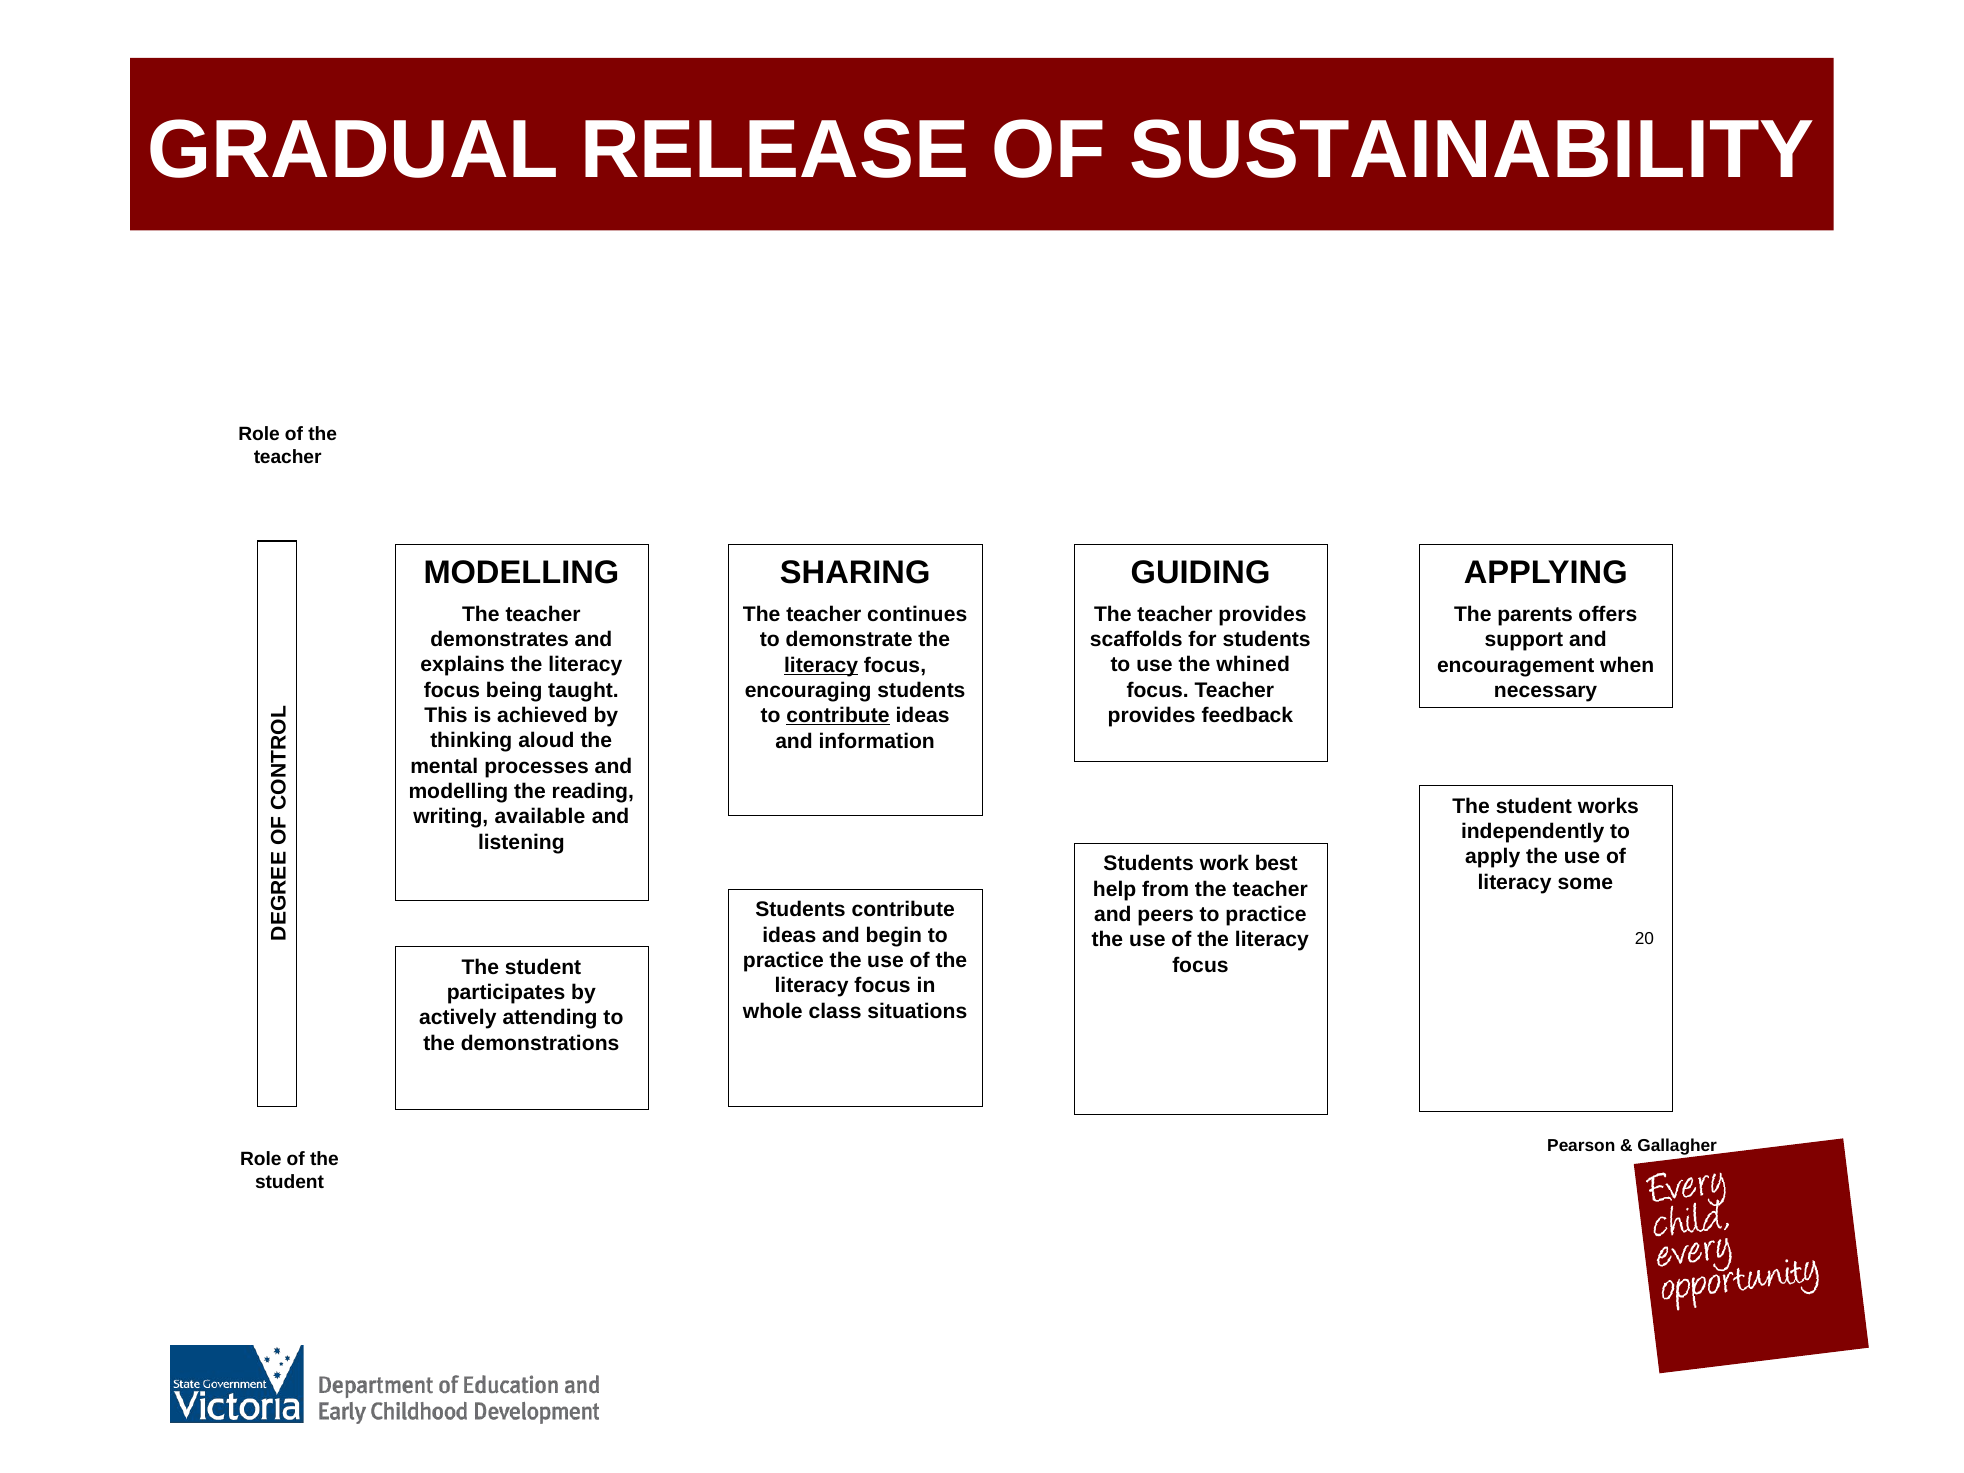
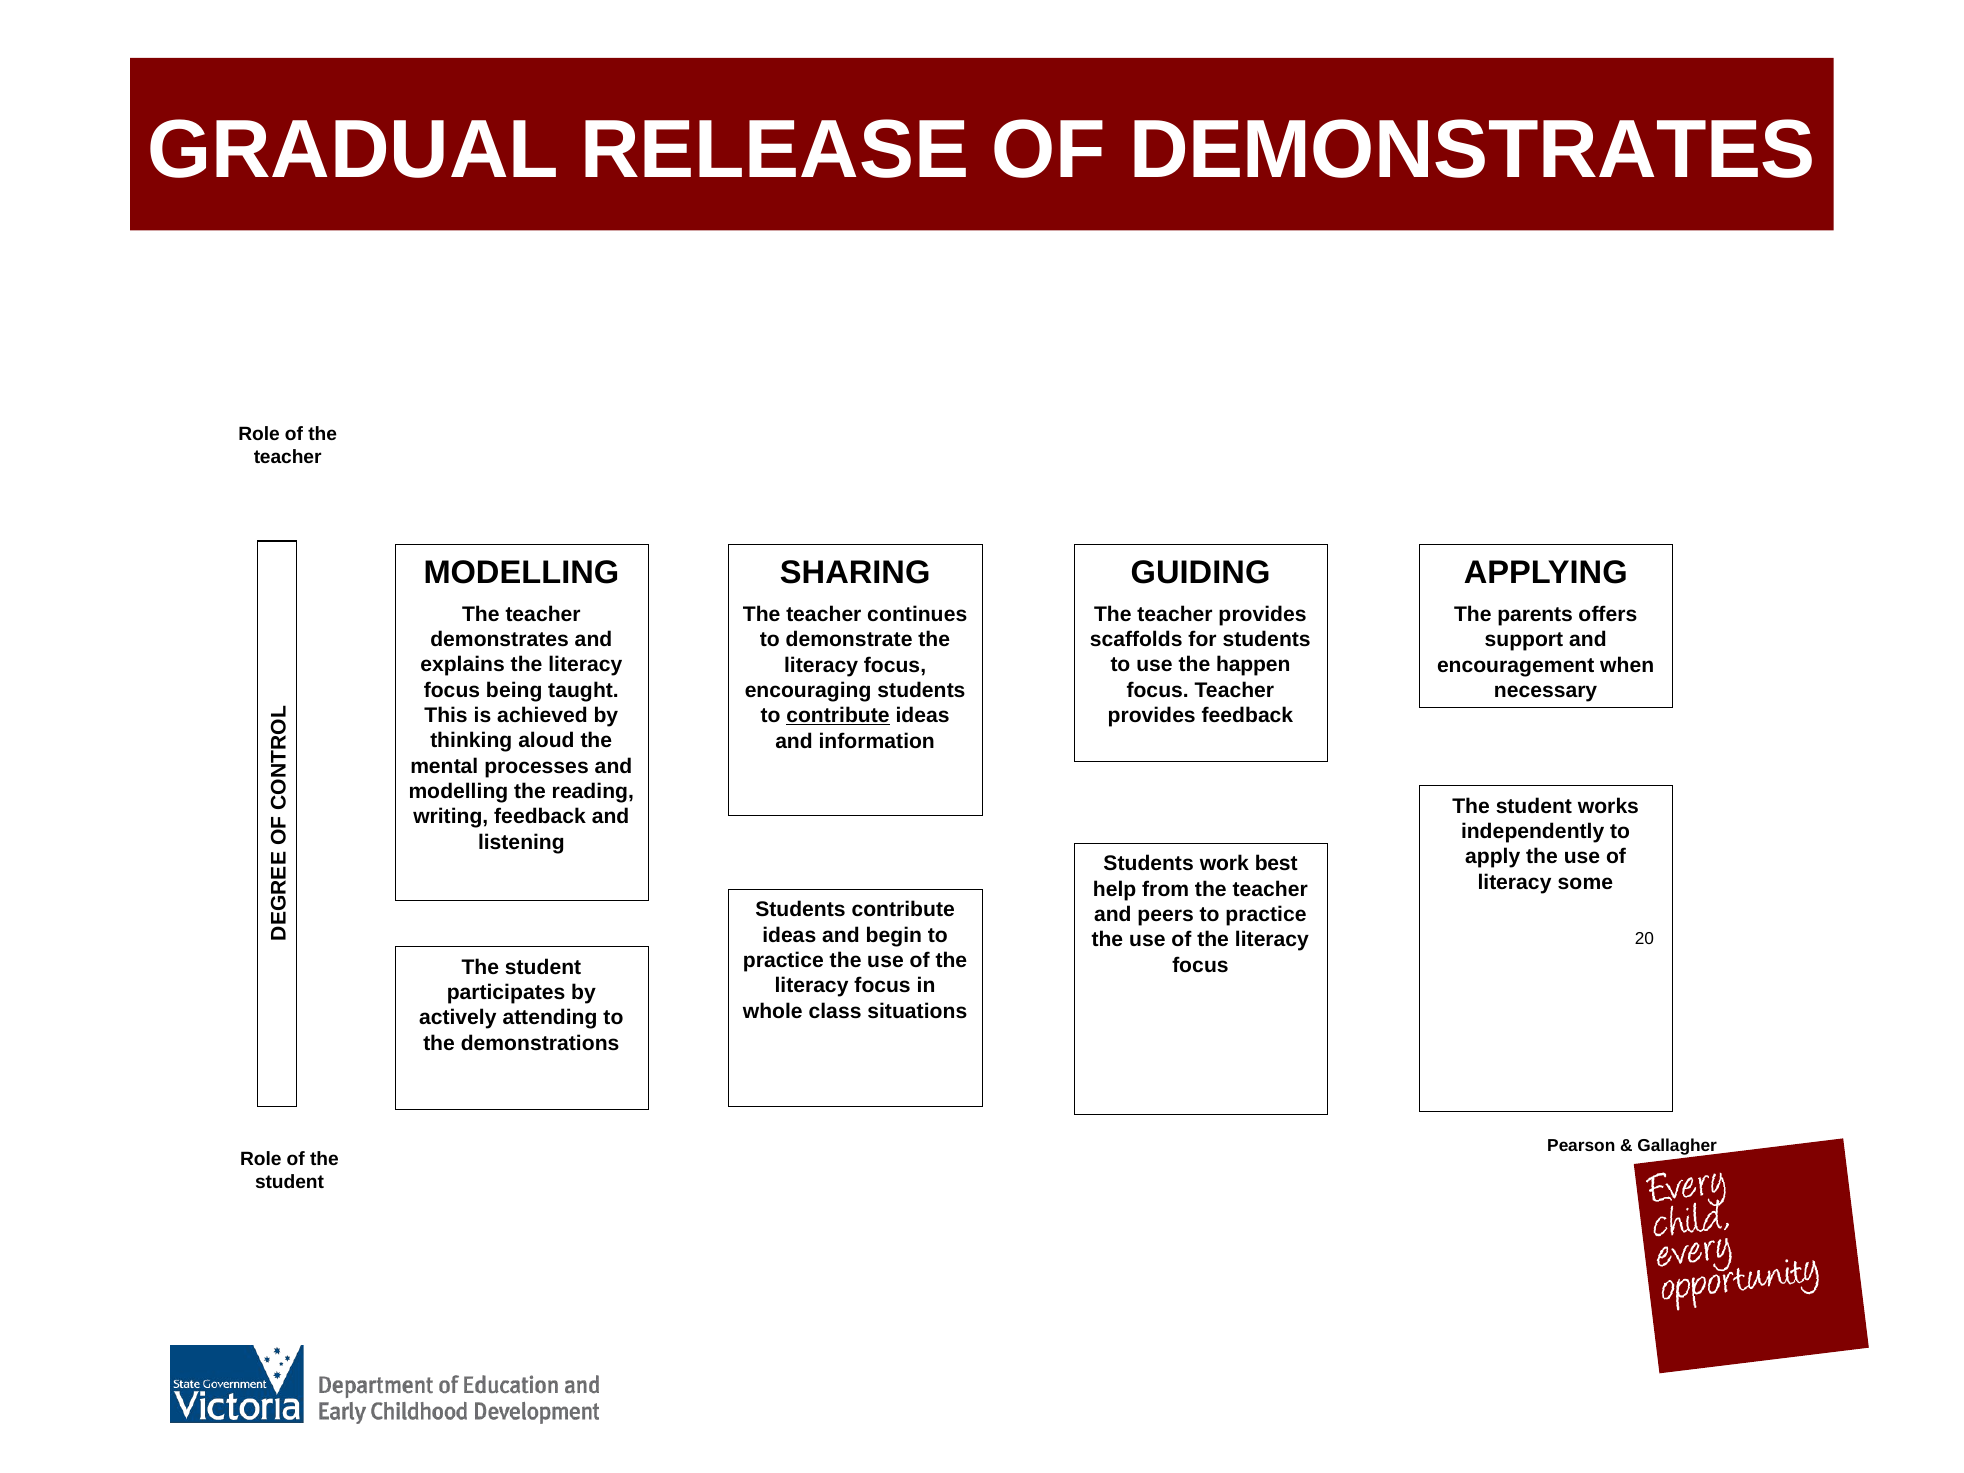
OF SUSTAINABILITY: SUSTAINABILITY -> DEMONSTRATES
literacy at (821, 665) underline: present -> none
whined: whined -> happen
writing available: available -> feedback
